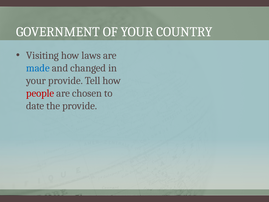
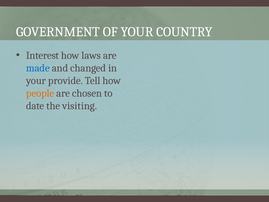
Visiting: Visiting -> Interest
people colour: red -> orange
the provide: provide -> visiting
